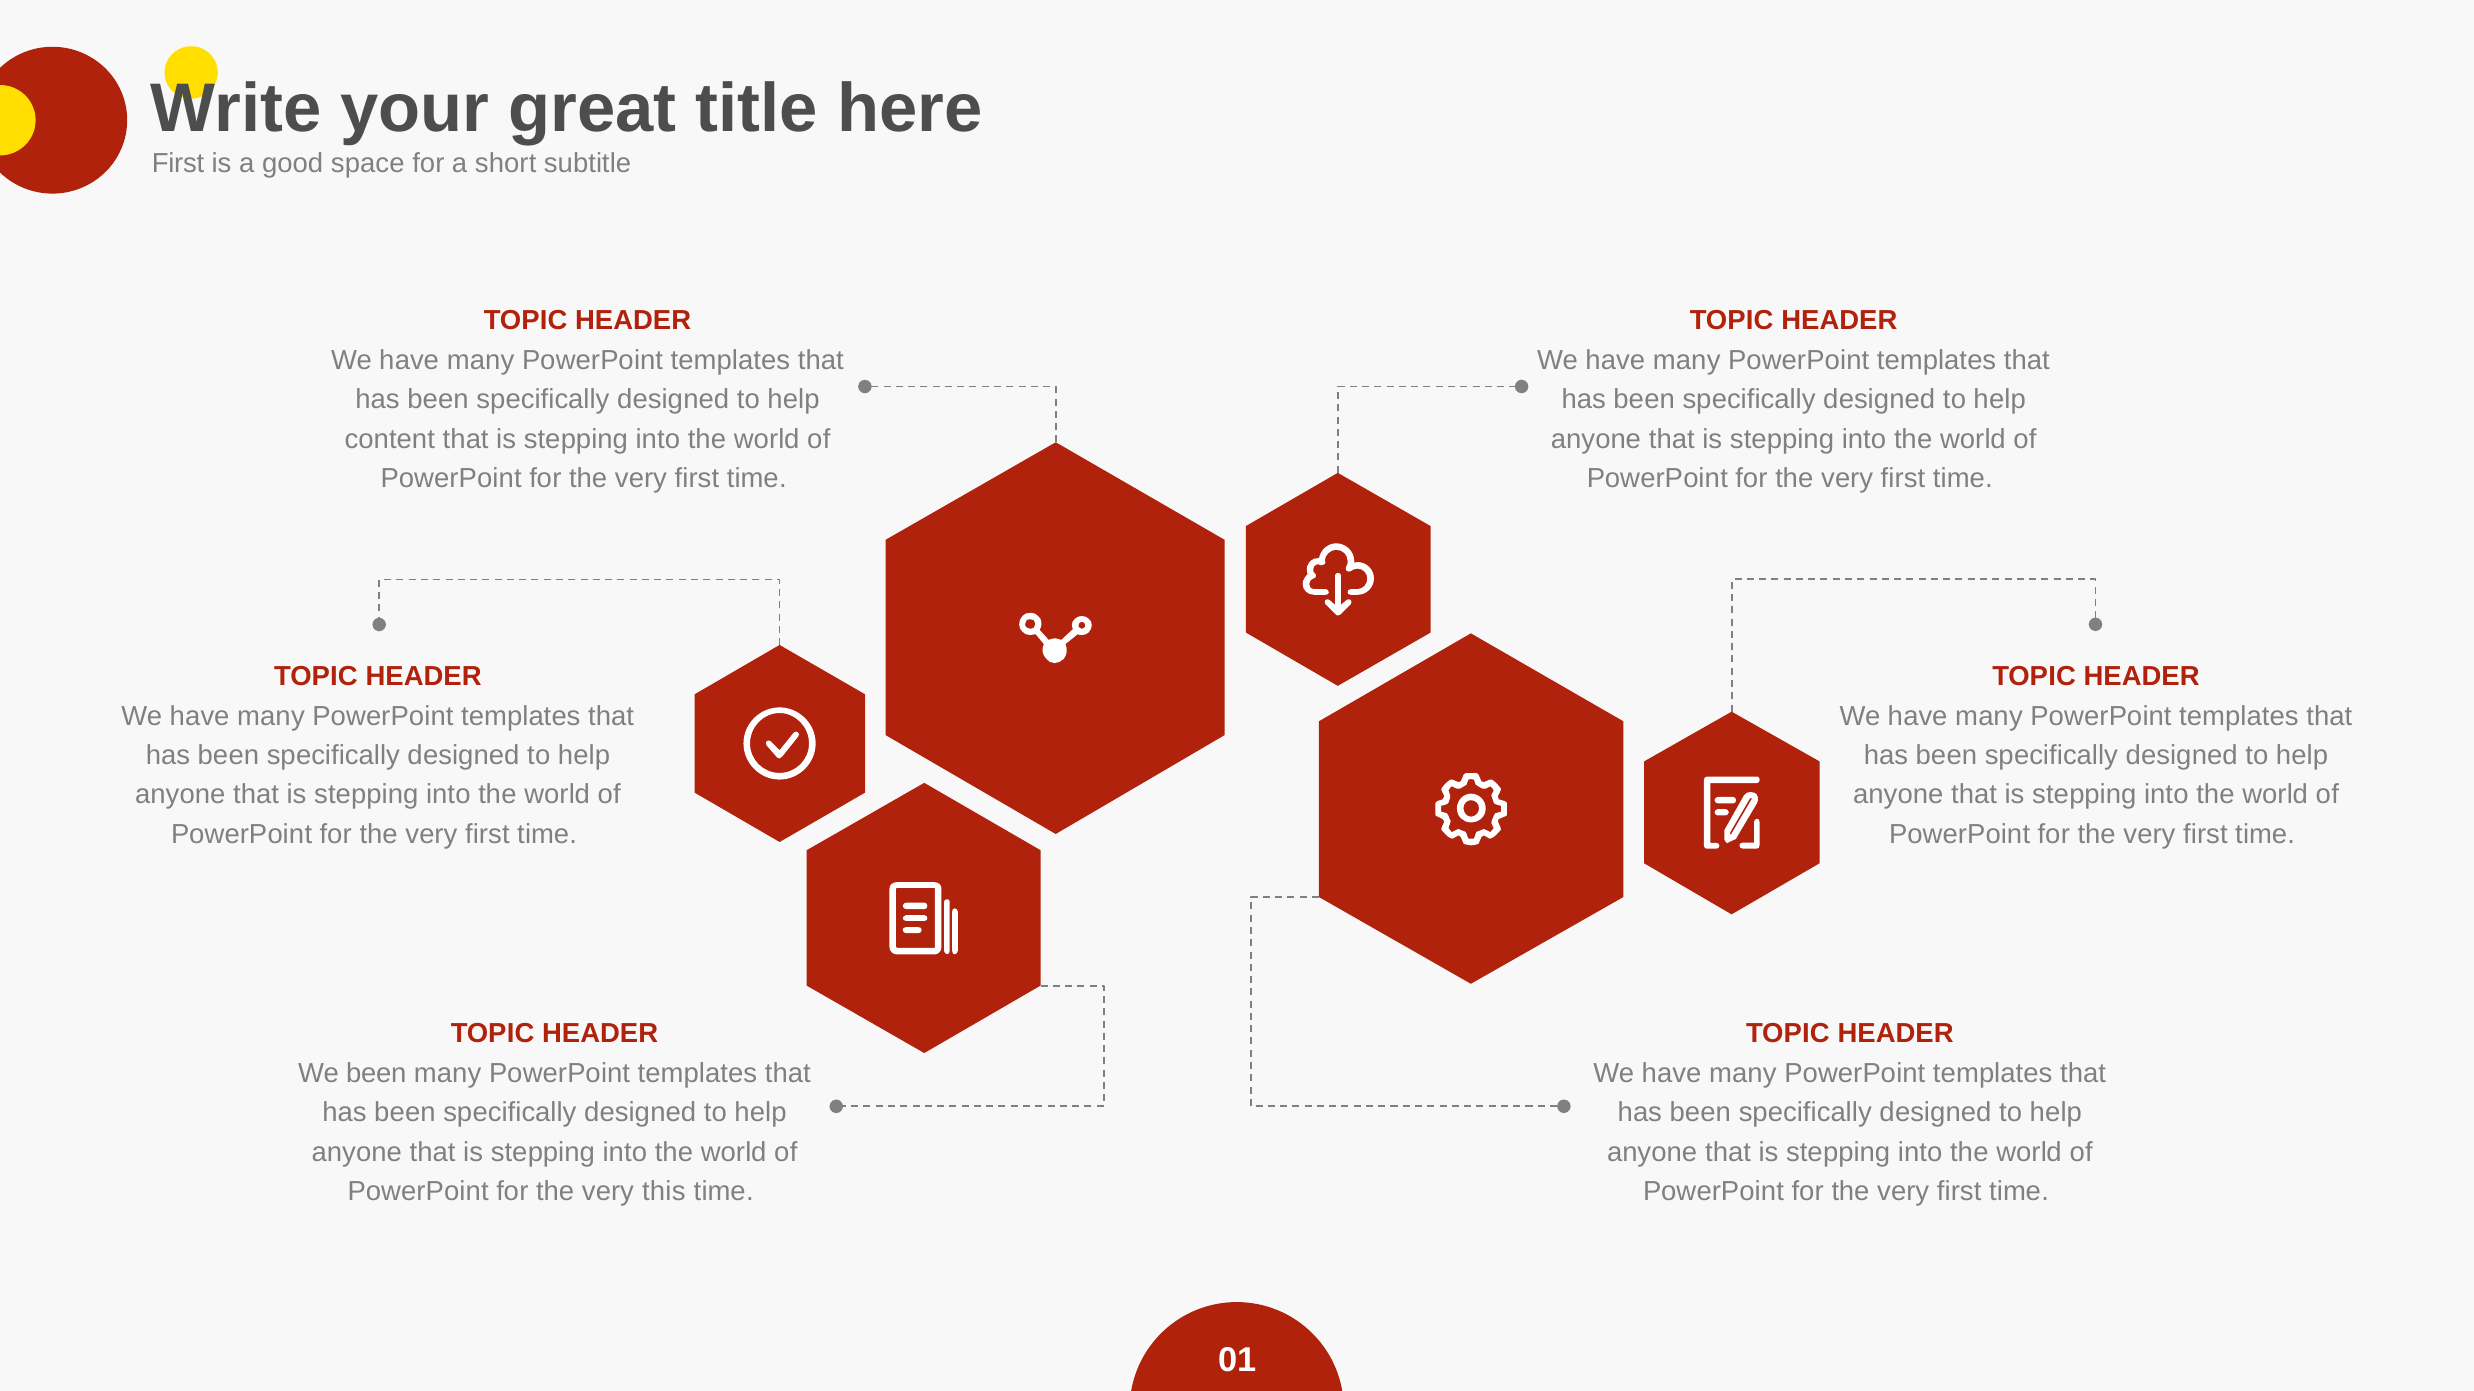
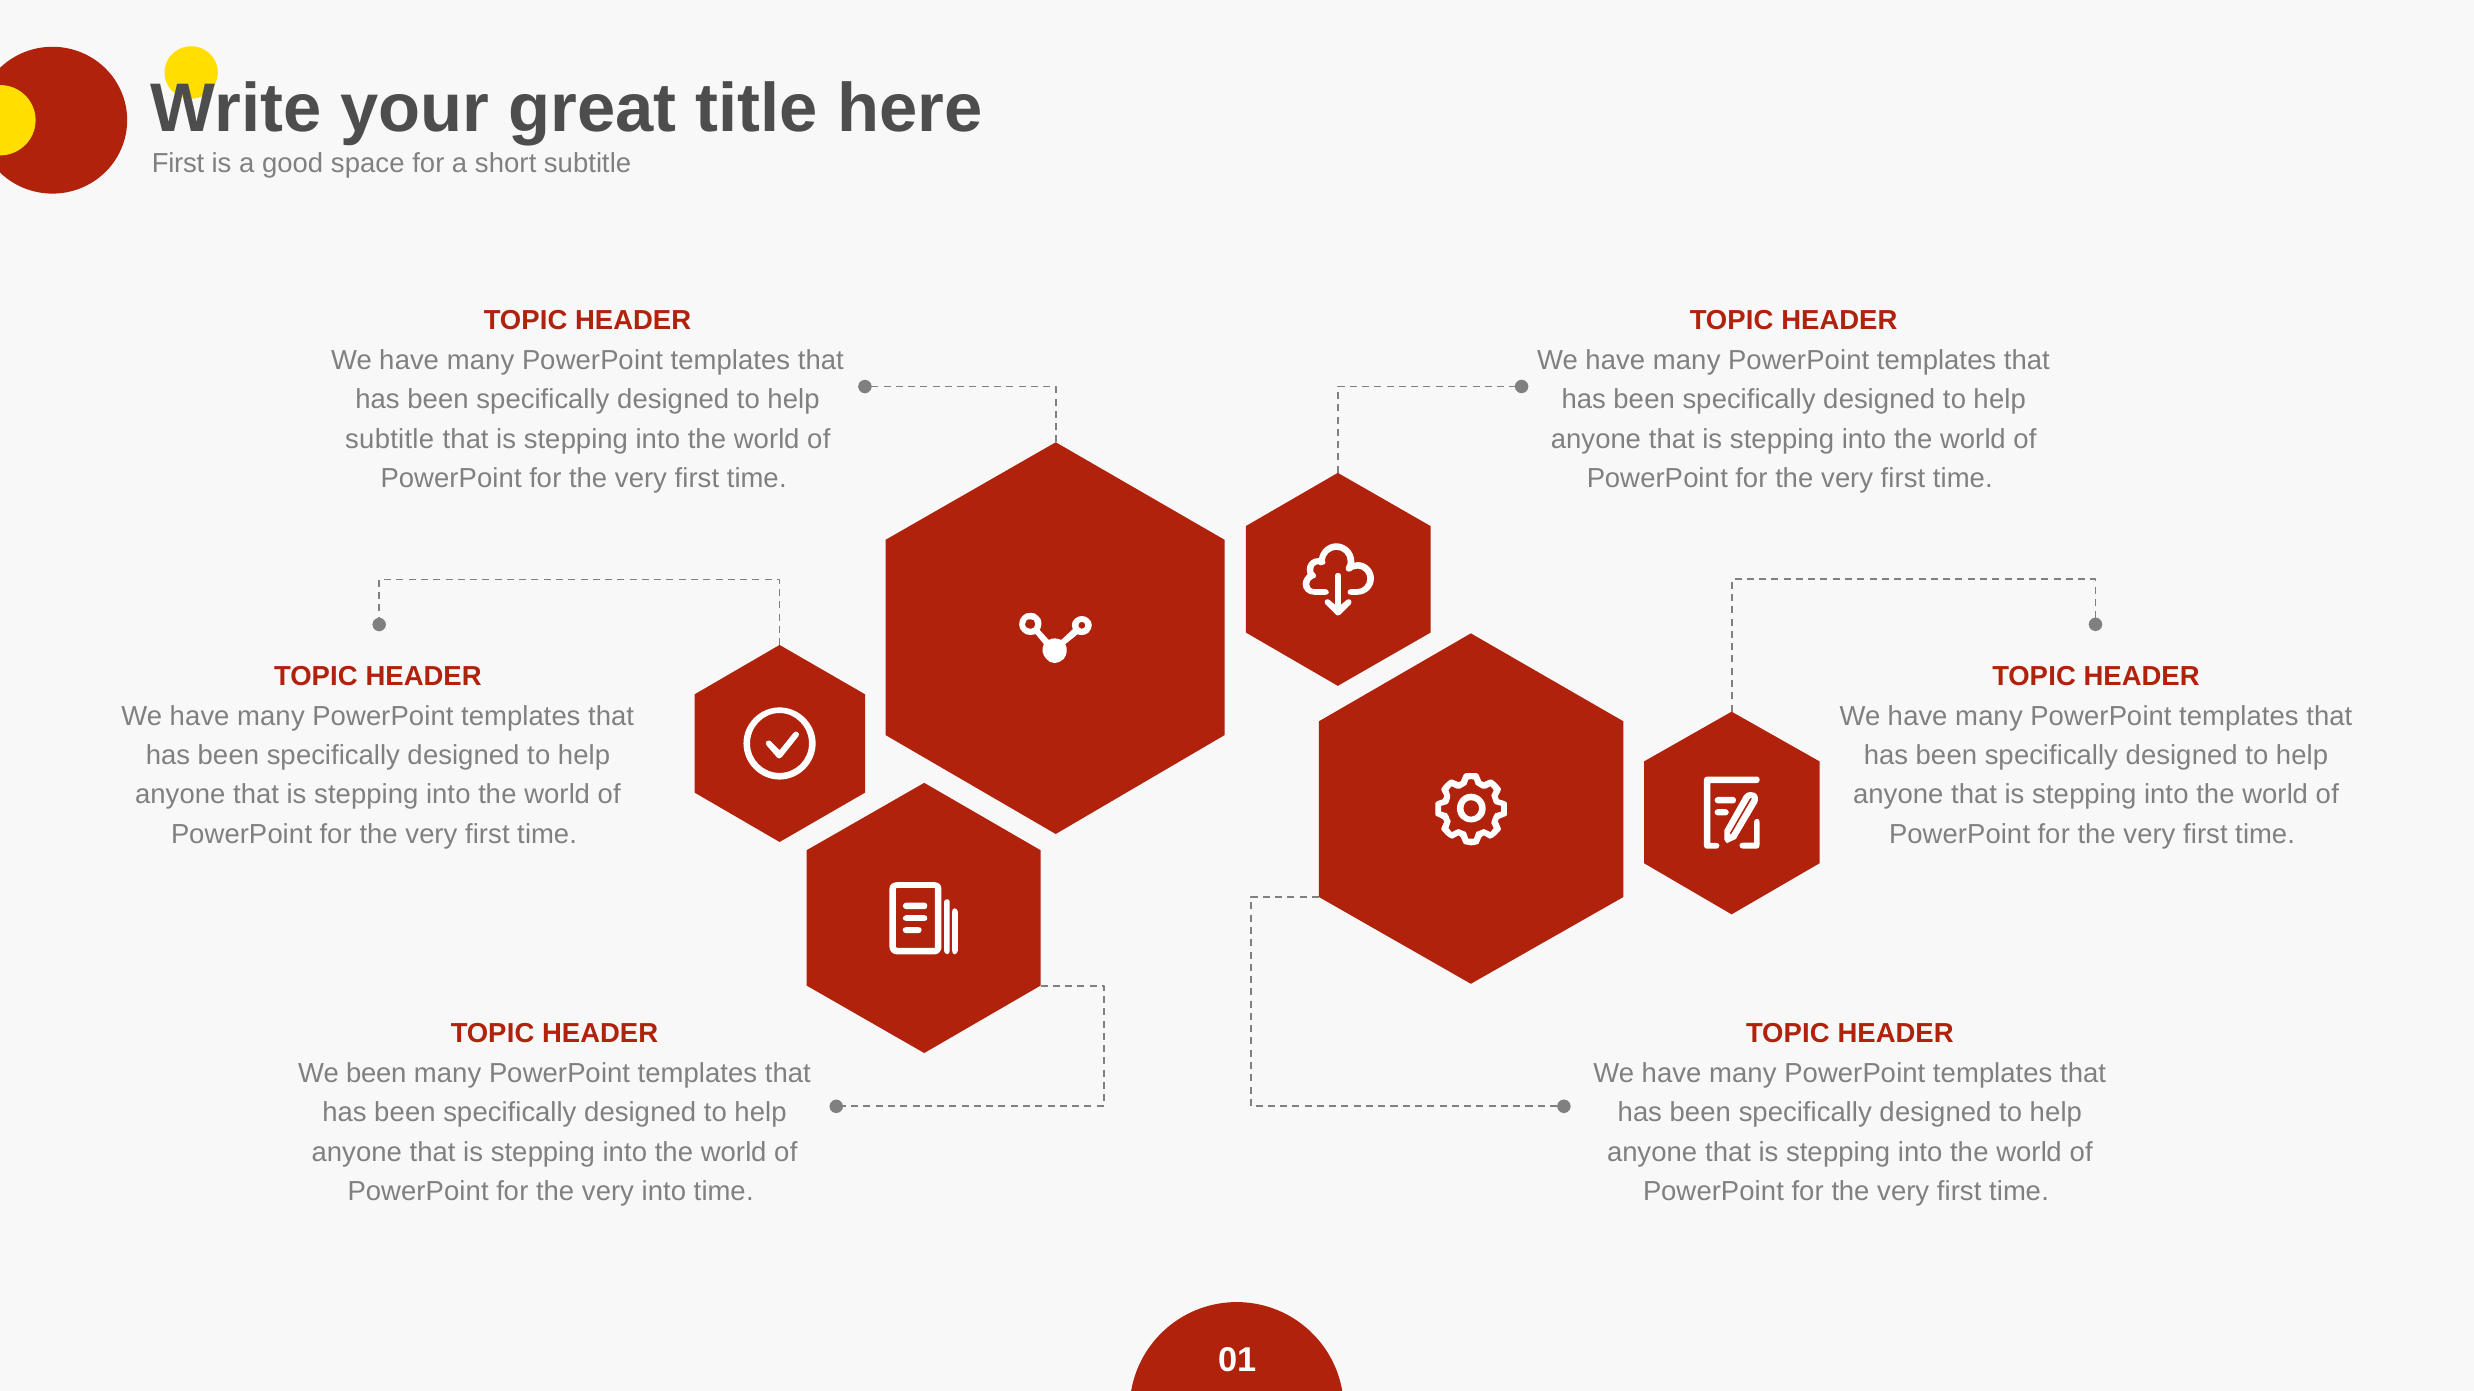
content at (390, 439): content -> subtitle
very this: this -> into
